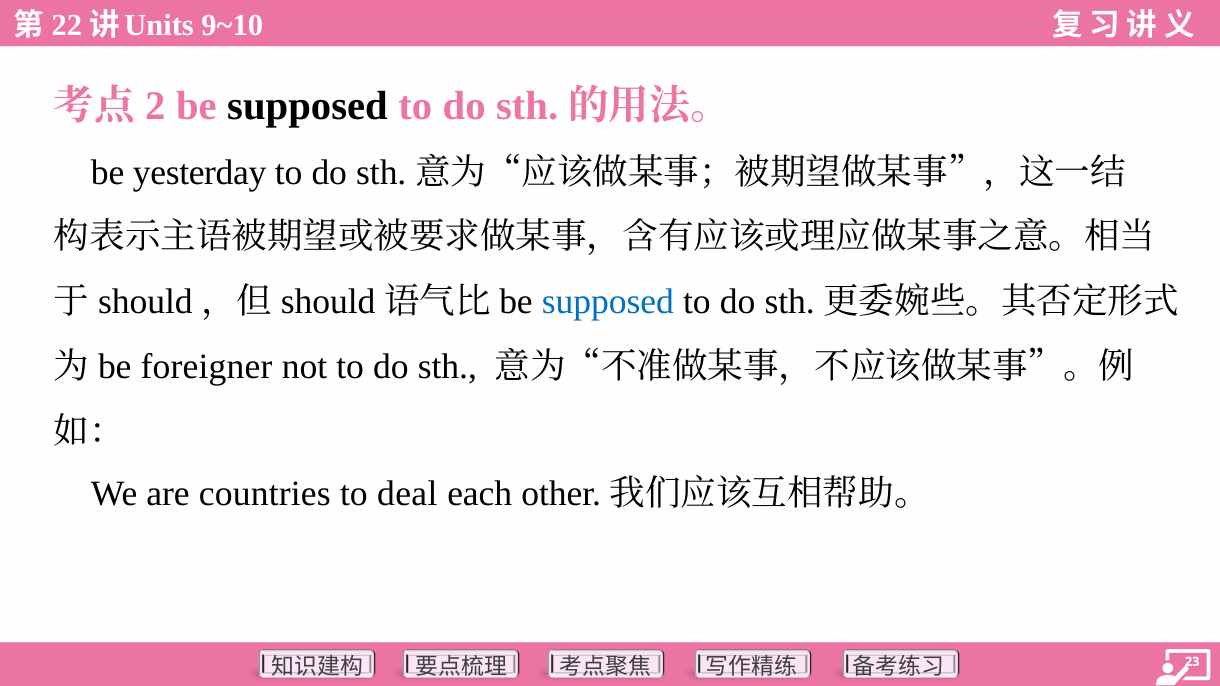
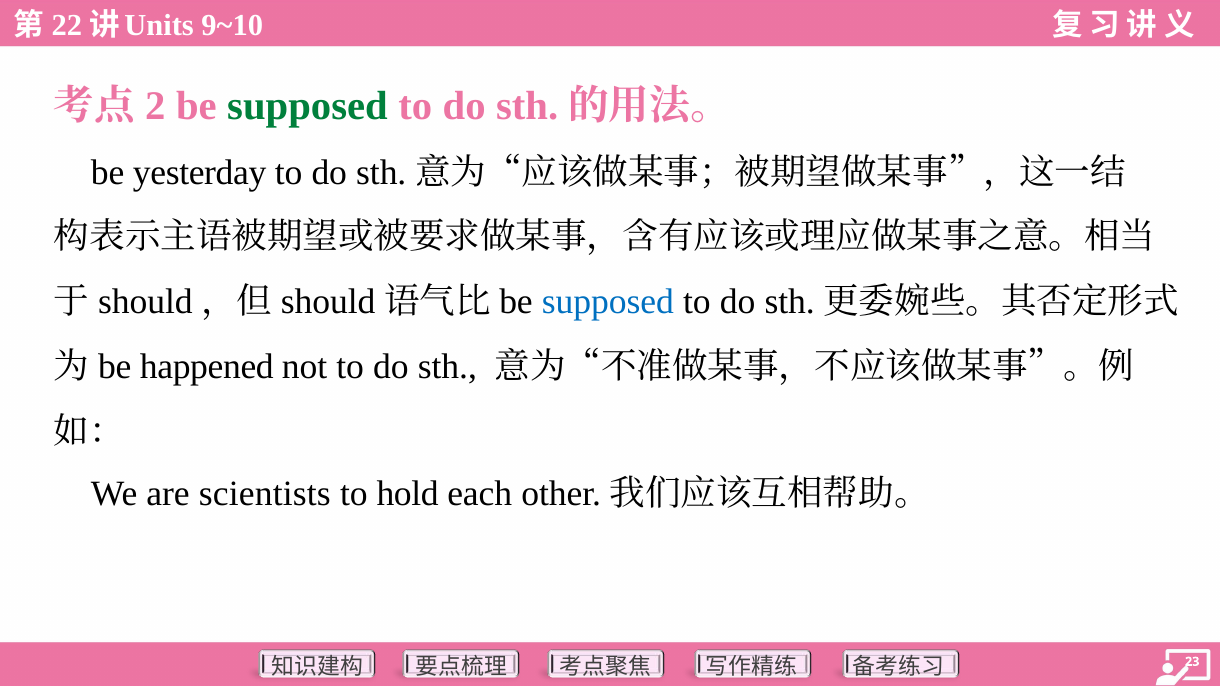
supposed at (307, 106) colour: black -> green
foreigner: foreigner -> happened
countries: countries -> scientists
deal: deal -> hold
